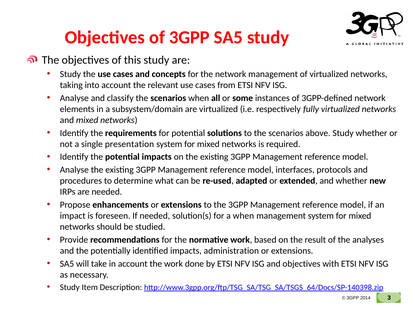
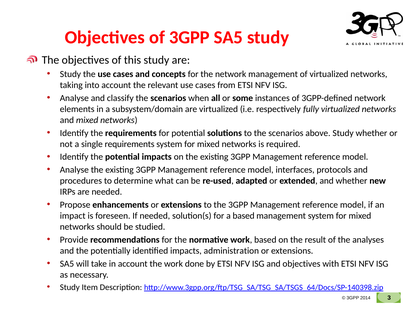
single presentation: presentation -> requirements
a when: when -> based
